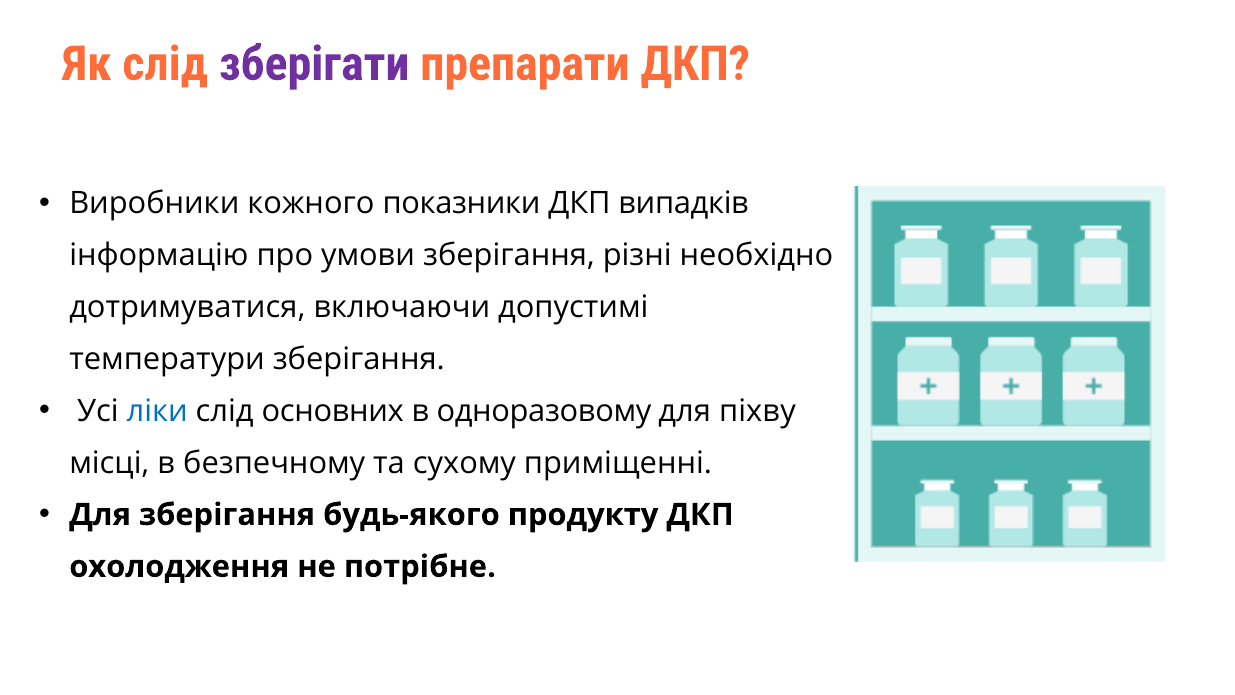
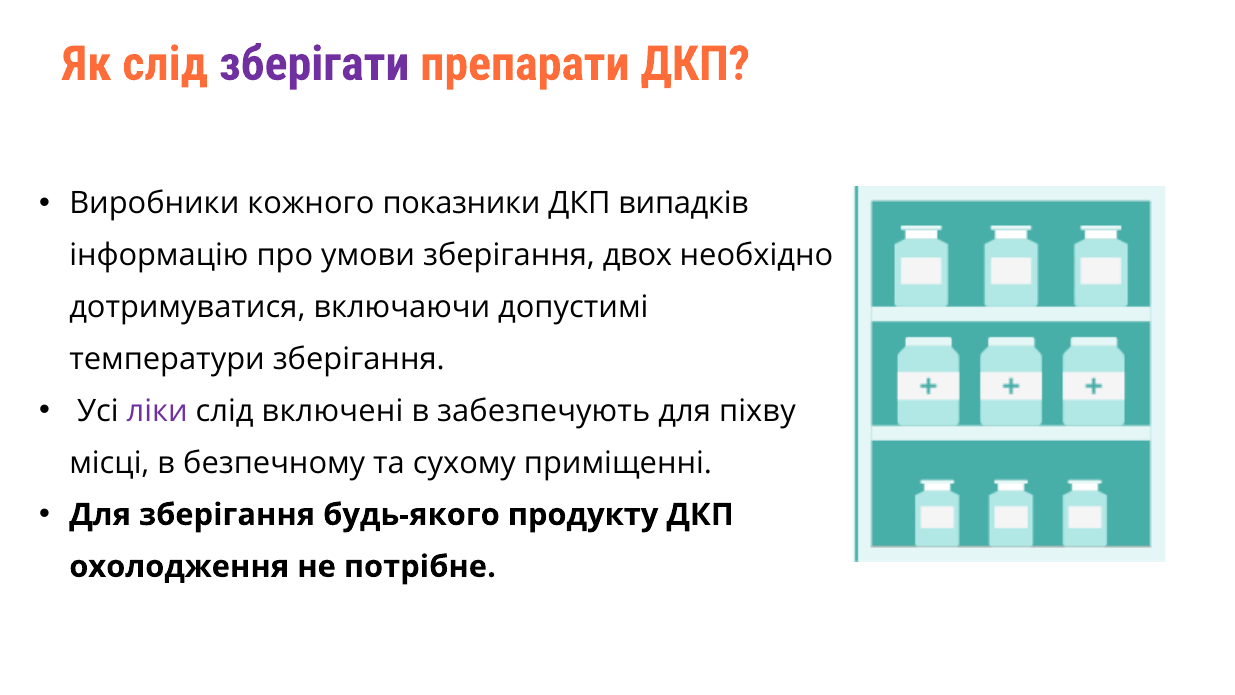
різні: різні -> двох
ліки colour: blue -> purple
основних: основних -> включені
одноразовому: одноразовому -> забезпечують
